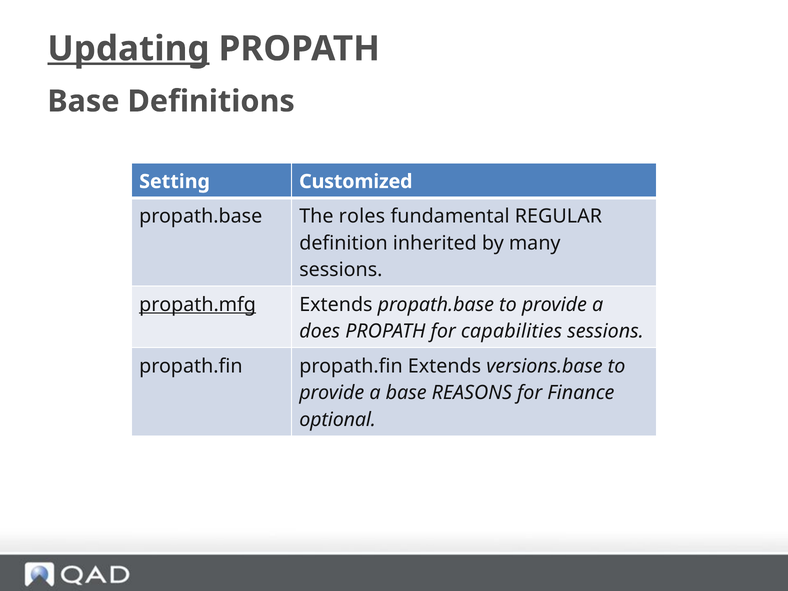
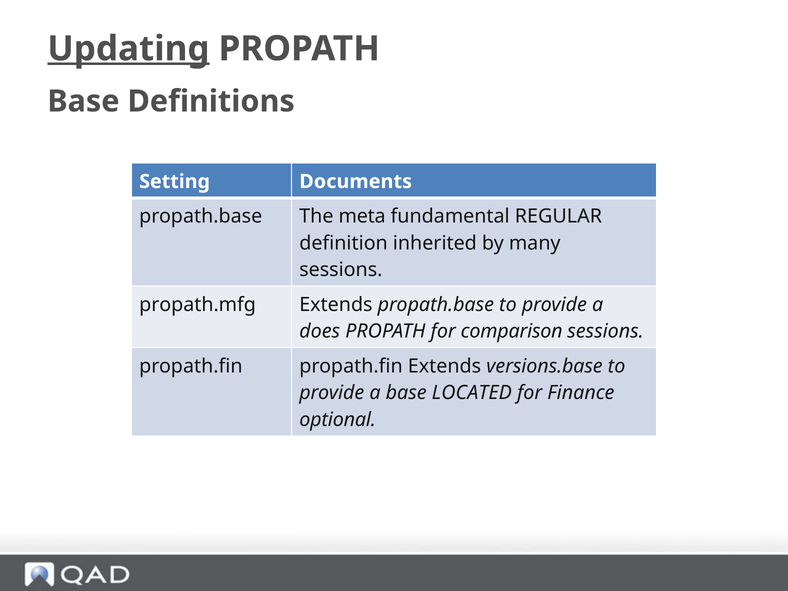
Customized: Customized -> Documents
roles: roles -> meta
propath.mfg underline: present -> none
capabilities: capabilities -> comparison
REASONS: REASONS -> LOCATED
